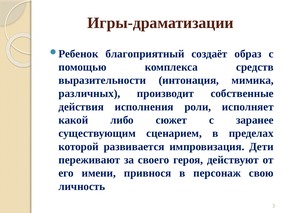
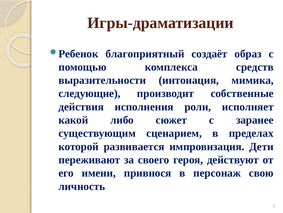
различных: различных -> следующие
